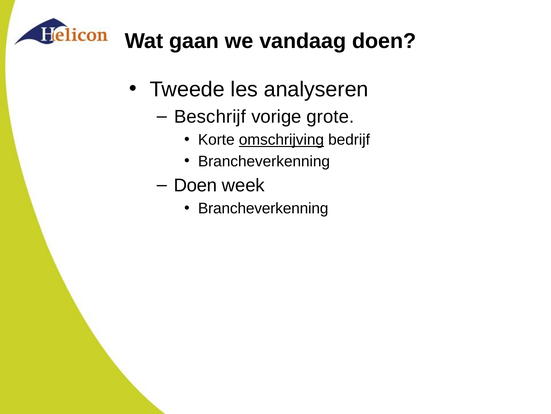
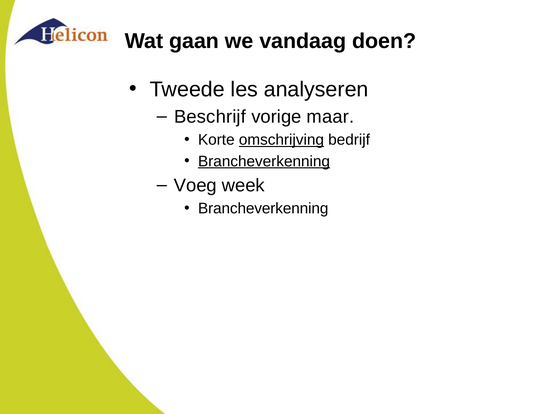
grote: grote -> maar
Brancheverkenning at (264, 161) underline: none -> present
Doen at (195, 185): Doen -> Voeg
